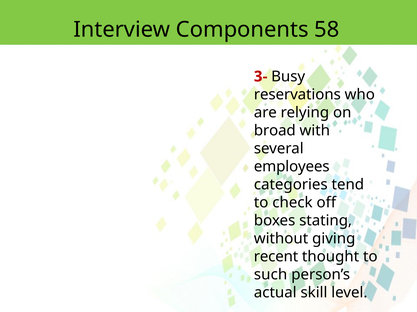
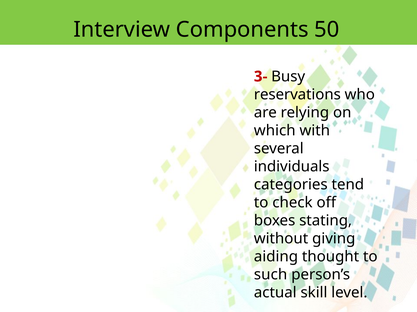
58: 58 -> 50
broad: broad -> which
employees: employees -> individuals
recent: recent -> aiding
